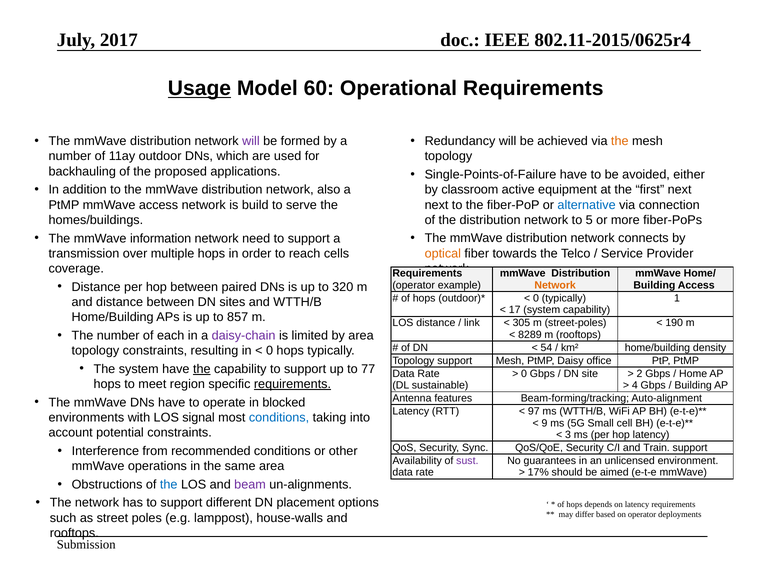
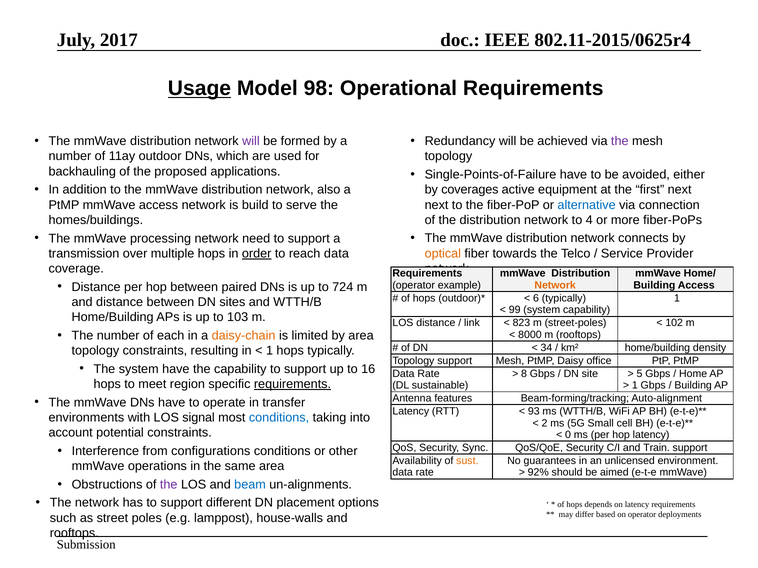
60: 60 -> 98
the at (620, 141) colour: orange -> purple
classroom: classroom -> coverages
5: 5 -> 4
information: information -> processing
order underline: none -> present
reach cells: cells -> data
320: 320 -> 724
0 at (536, 299): 0 -> 6
17: 17 -> 99
857: 857 -> 103
305: 305 -> 823
190: 190 -> 102
daisy-chain colour: purple -> orange
8289: 8289 -> 8000
54: 54 -> 34
0 at (270, 351): 0 -> 1
the at (202, 369) underline: present -> none
77: 77 -> 16
0 at (524, 374): 0 -> 8
2: 2 -> 5
4 at (635, 386): 4 -> 1
blocked: blocked -> transfer
97: 97 -> 93
9: 9 -> 2
3: 3 -> 0
recommended: recommended -> configurations
sust colour: purple -> orange
17%: 17% -> 92%
the at (169, 485) colour: blue -> purple
beam colour: purple -> blue
